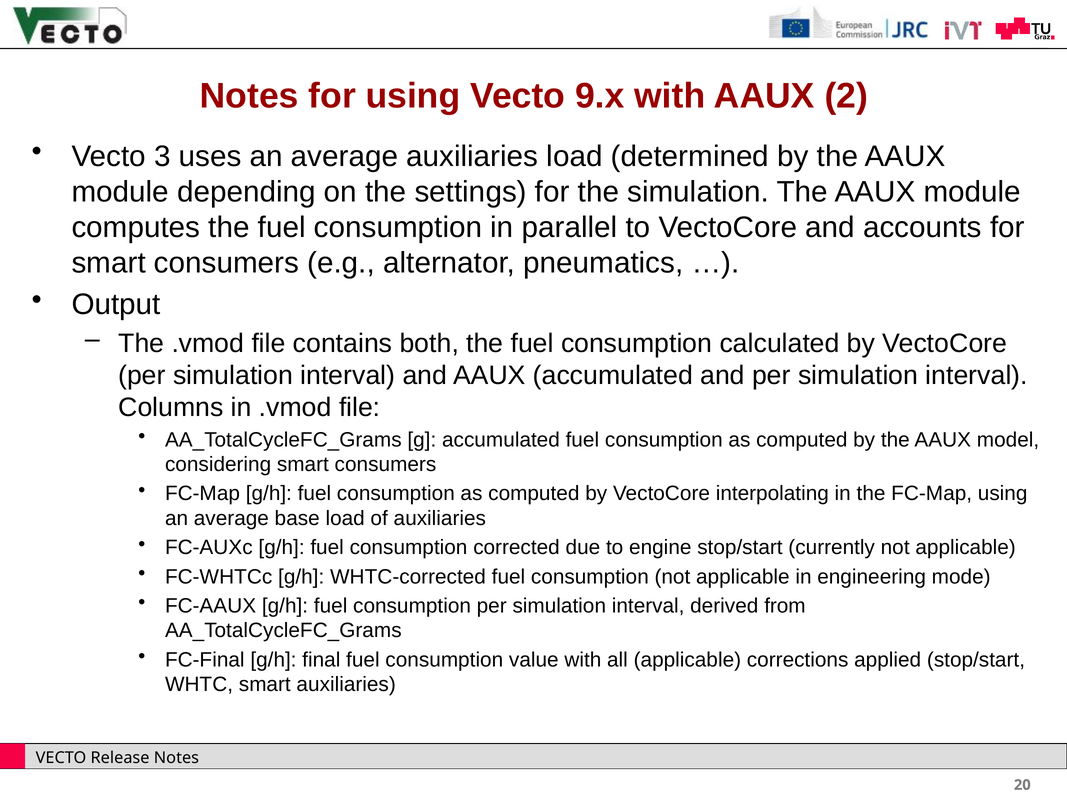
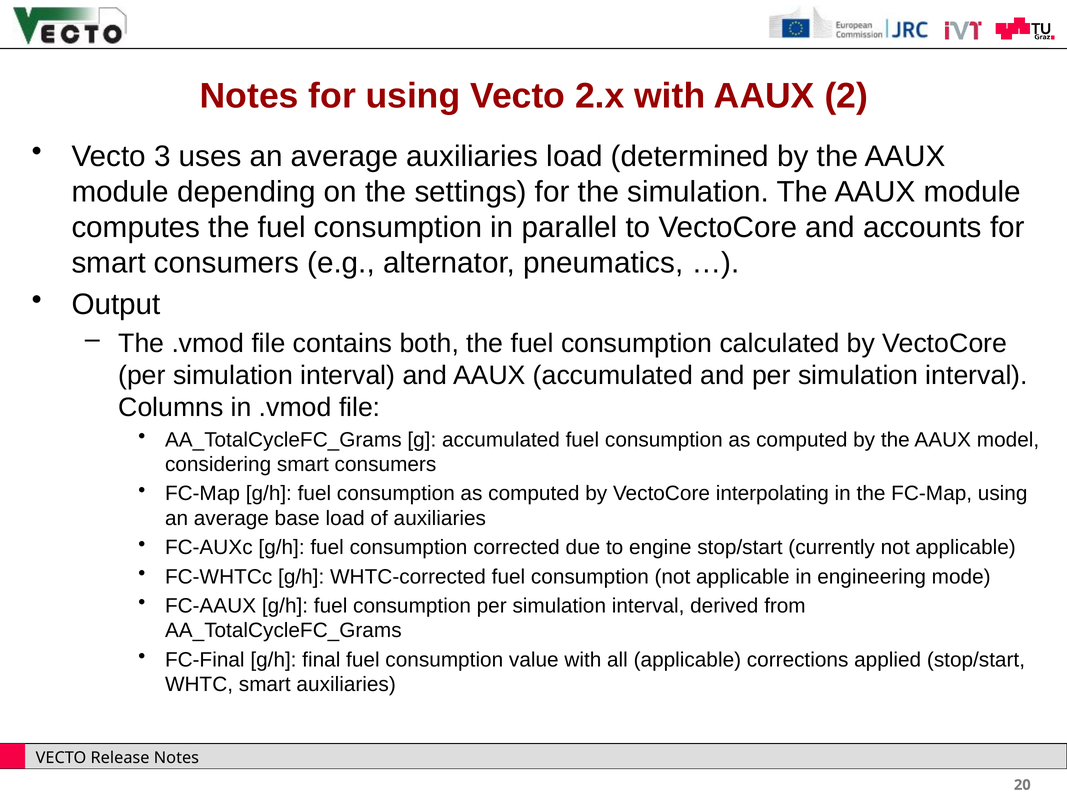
9.x: 9.x -> 2.x
